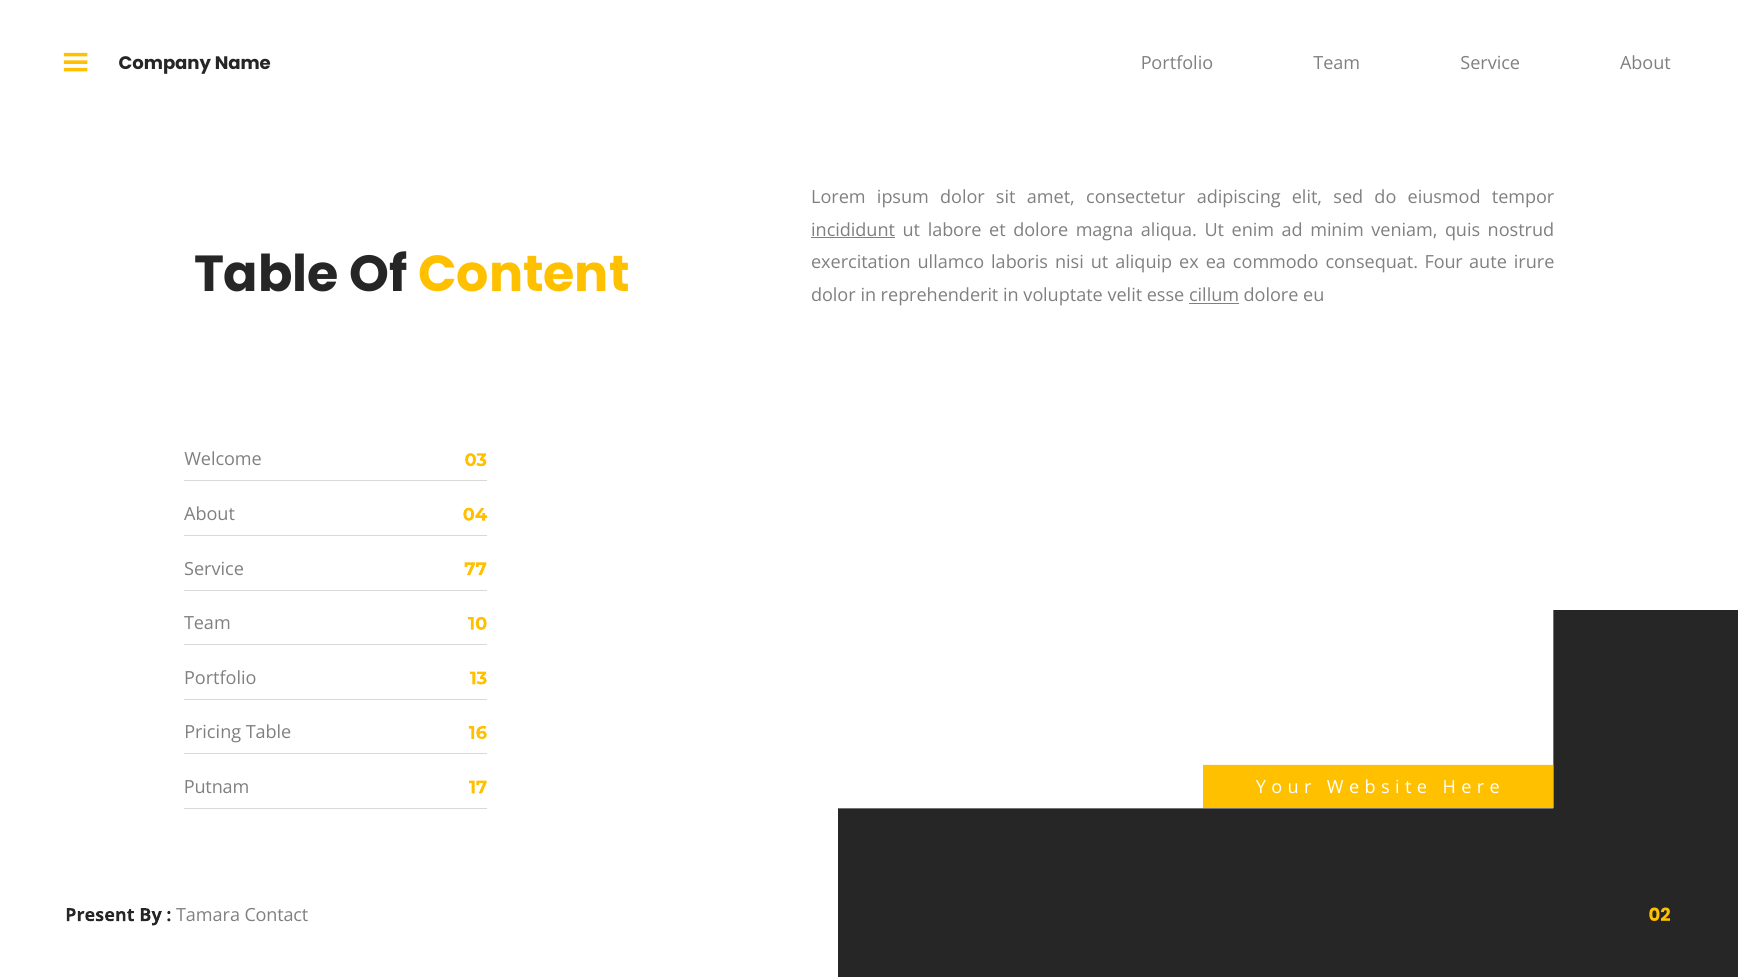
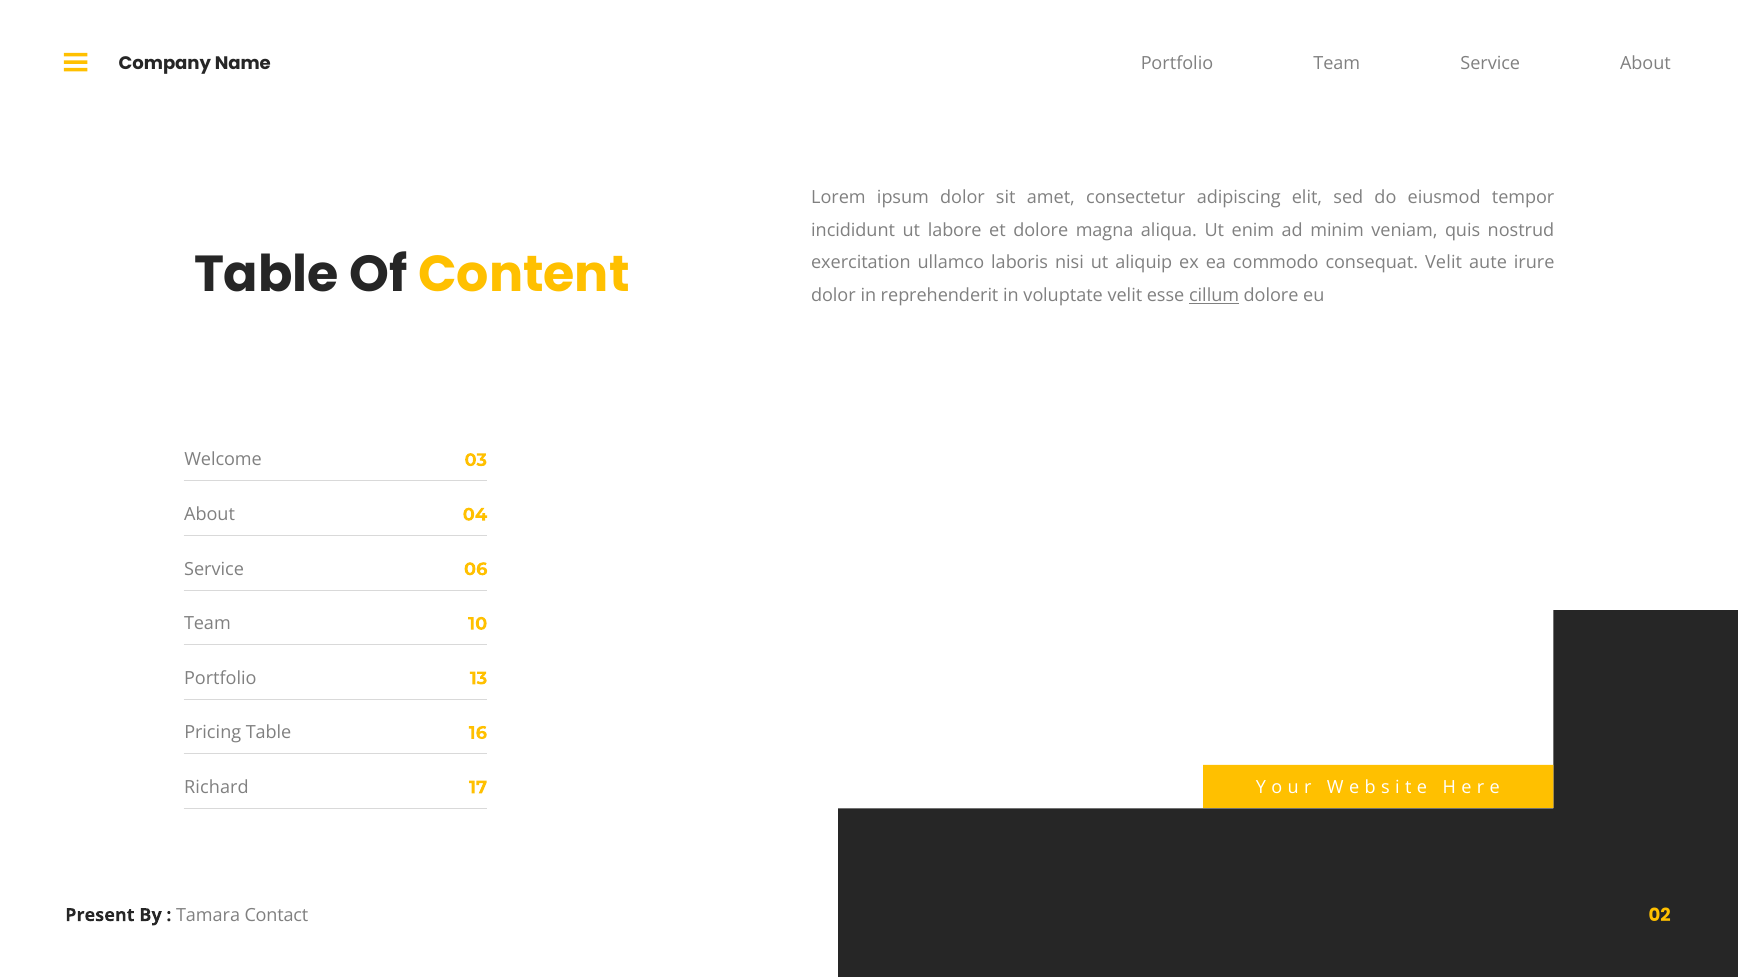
incididunt underline: present -> none
consequat Four: Four -> Velit
77: 77 -> 06
Putnam: Putnam -> Richard
